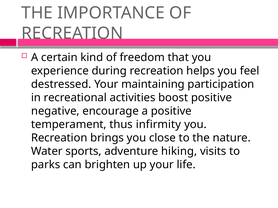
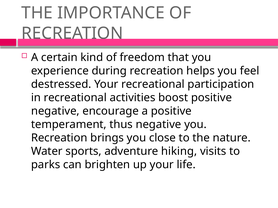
Your maintaining: maintaining -> recreational
thus infirmity: infirmity -> negative
